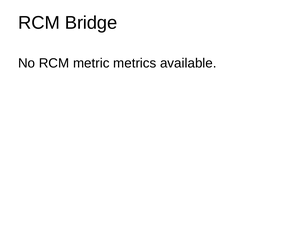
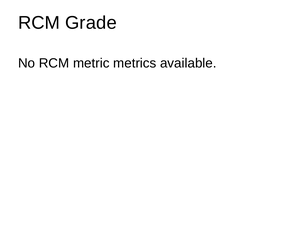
Bridge: Bridge -> Grade
